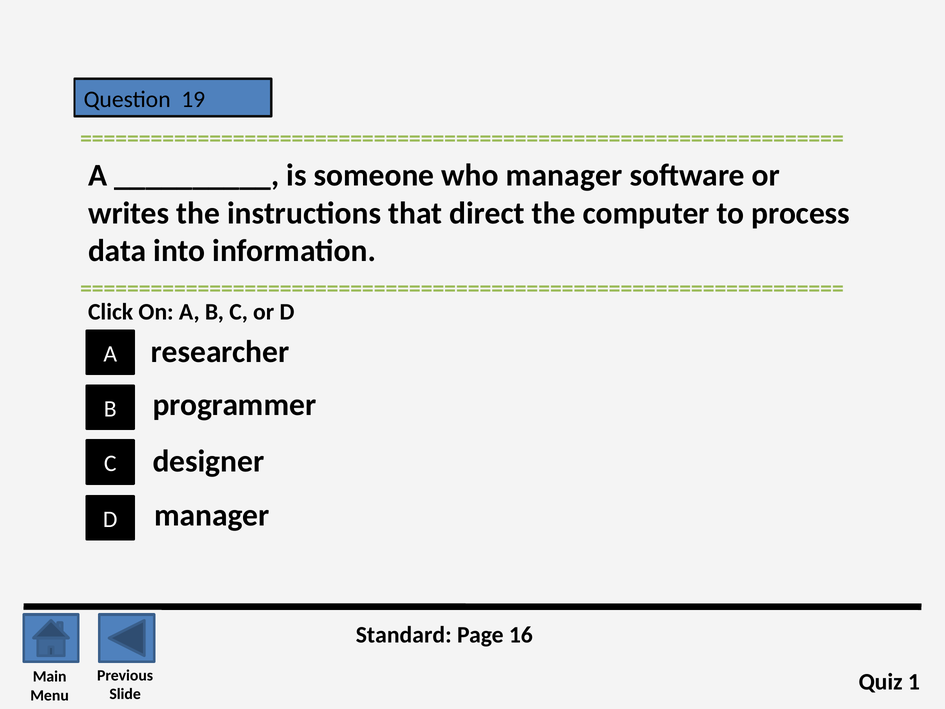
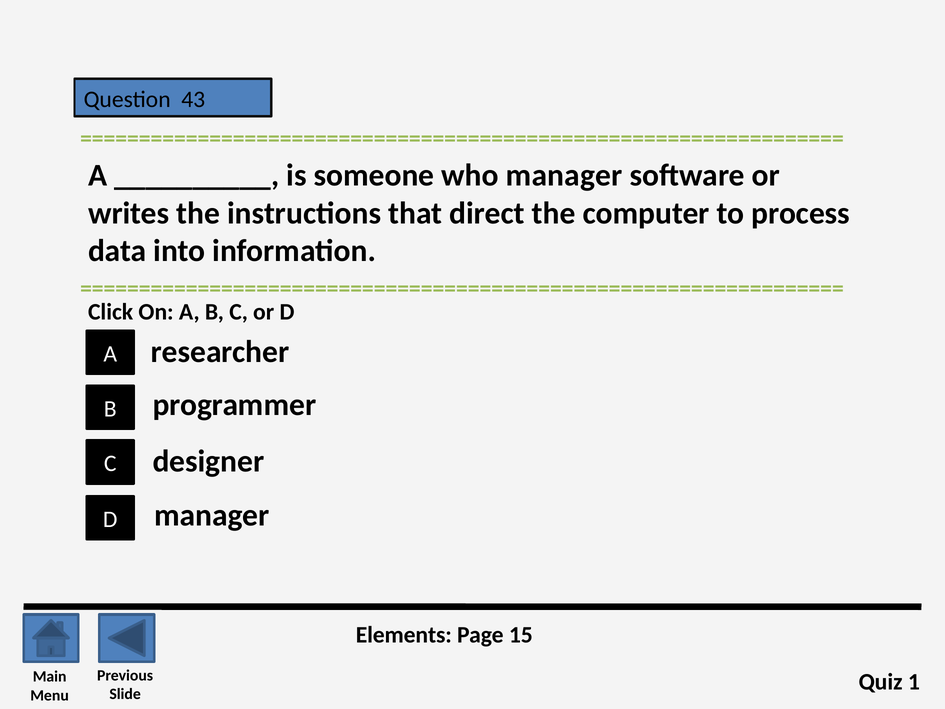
19: 19 -> 43
Standard: Standard -> Elements
16: 16 -> 15
